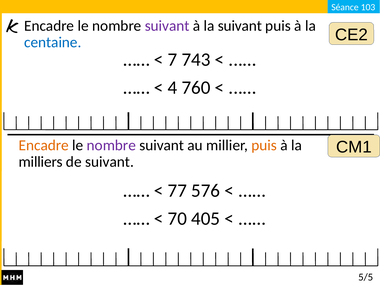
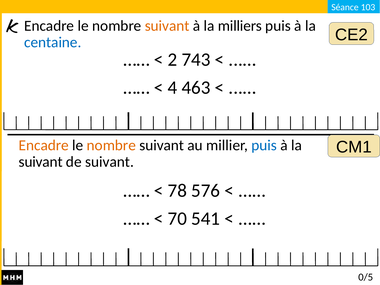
suivant at (167, 26) colour: purple -> orange
la suivant: suivant -> milliers
7: 7 -> 2
760: 760 -> 463
nombre at (111, 145) colour: purple -> orange
puis at (264, 145) colour: orange -> blue
milliers at (41, 162): milliers -> suivant
77: 77 -> 78
405: 405 -> 541
5/5: 5/5 -> 0/5
